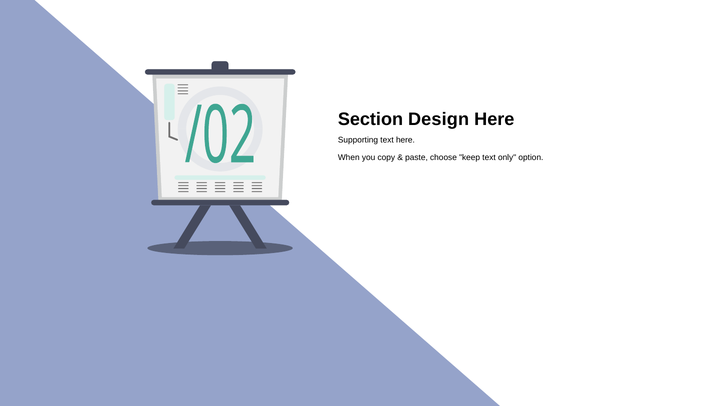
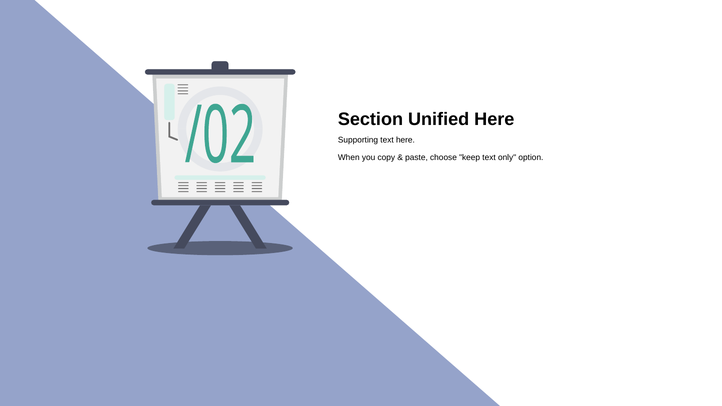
Design: Design -> Unified
